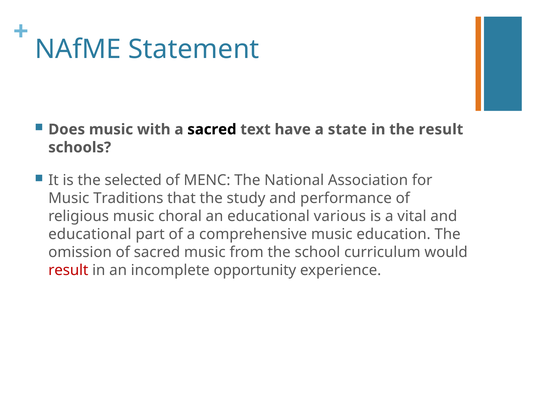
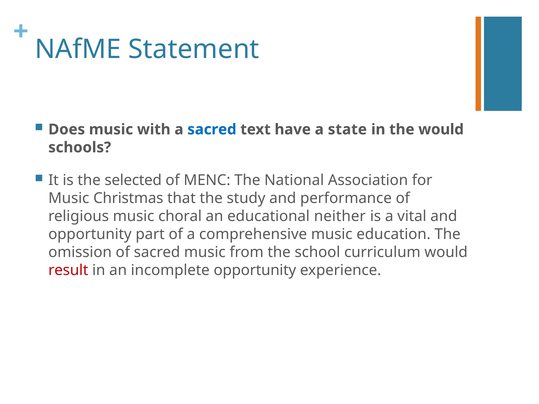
sacred at (212, 130) colour: black -> blue
the result: result -> would
Traditions: Traditions -> Christmas
various: various -> neither
educational at (90, 234): educational -> opportunity
